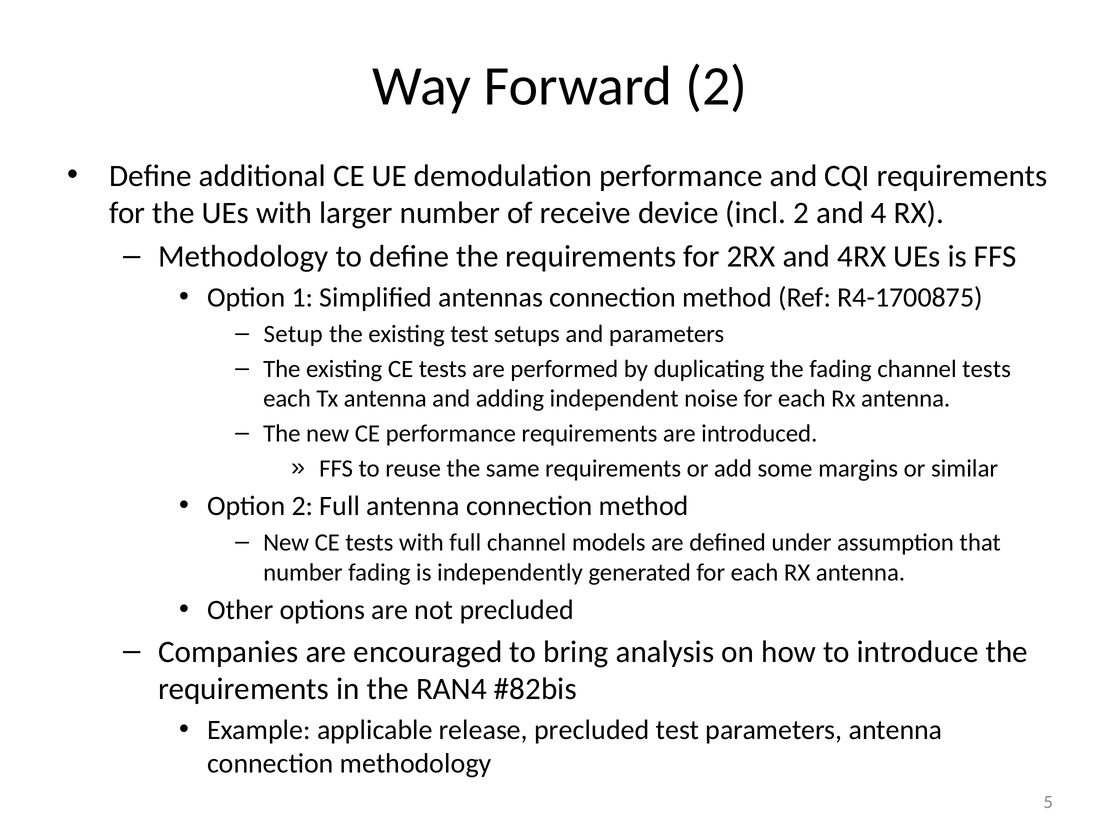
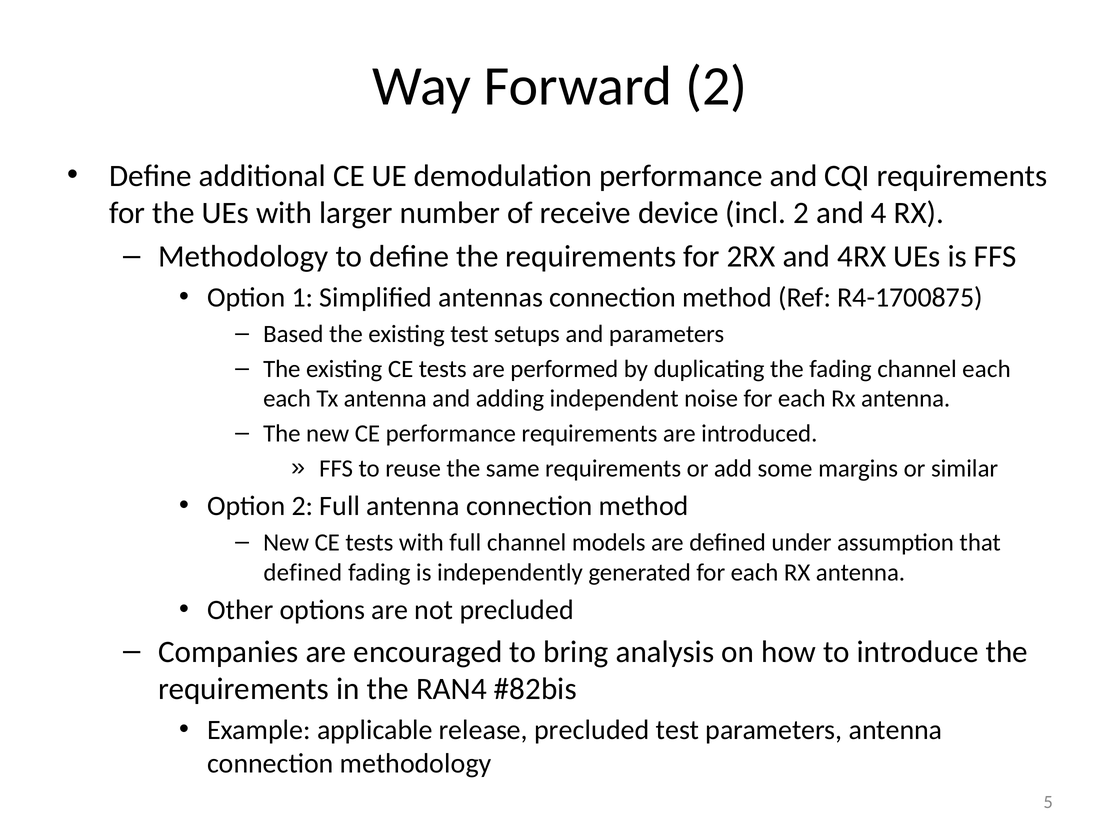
Setup: Setup -> Based
channel tests: tests -> each
number at (303, 572): number -> defined
